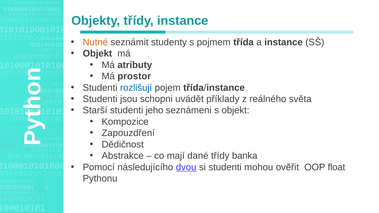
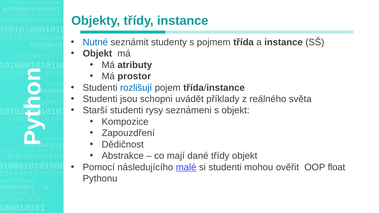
Nutné colour: orange -> blue
jeho: jeho -> rysy
třídy banka: banka -> objekt
dvou: dvou -> malé
